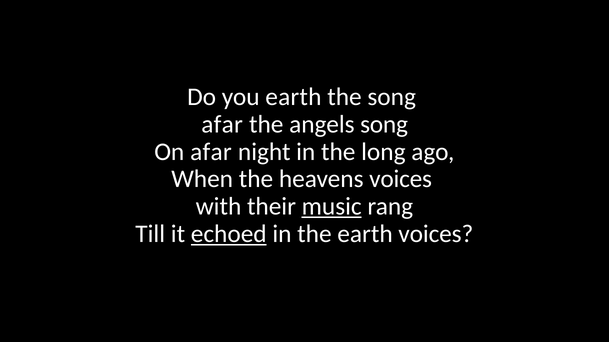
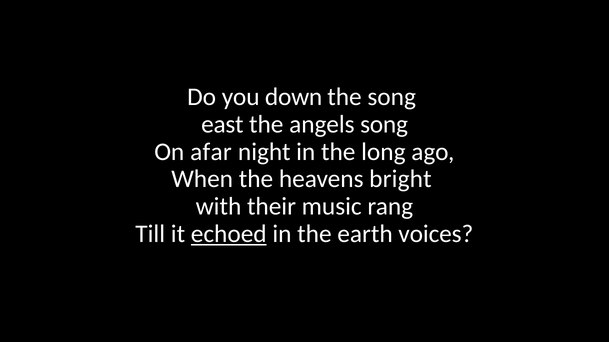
you earth: earth -> down
afar at (222, 125): afar -> east
heavens voices: voices -> bright
music underline: present -> none
